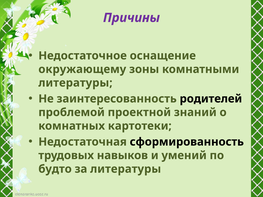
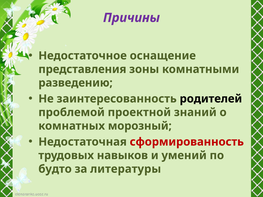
окружающему: окружающему -> представления
литературы at (75, 83): литературы -> разведению
картотеки: картотеки -> морозный
сформированность colour: black -> red
